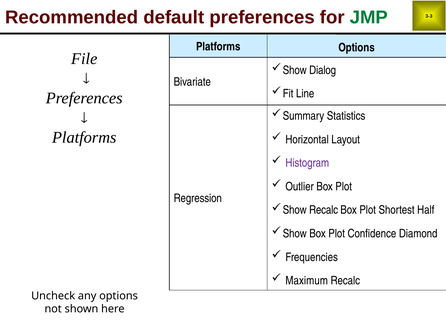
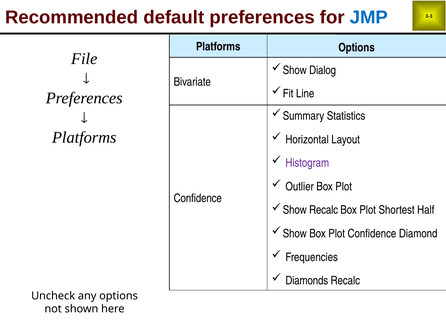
JMP colour: green -> blue
Regression at (198, 199): Regression -> Confidence
Maximum: Maximum -> Diamonds
